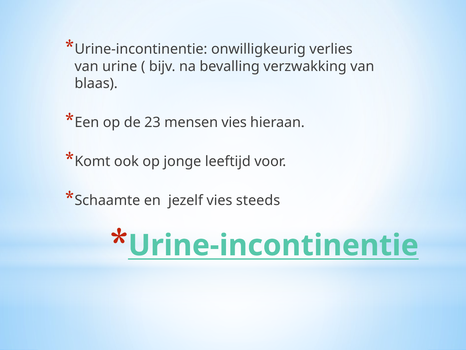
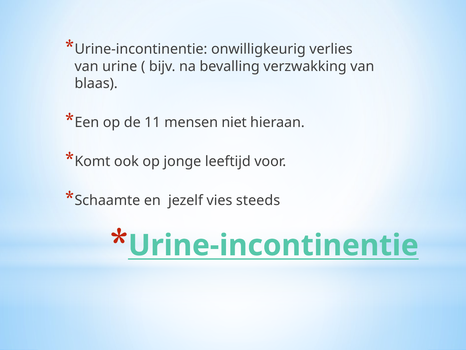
23: 23 -> 11
mensen vies: vies -> niet
